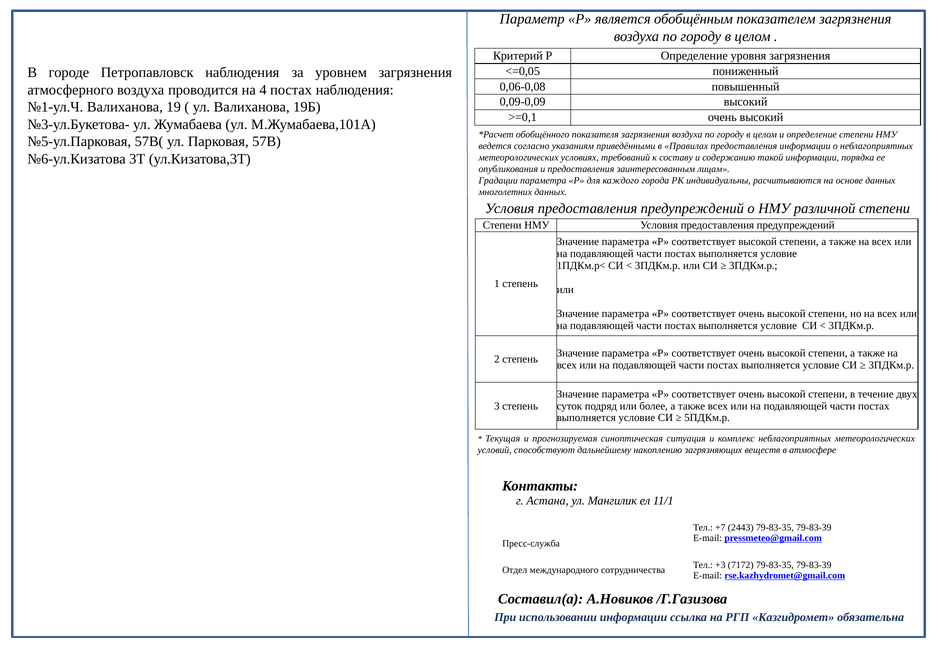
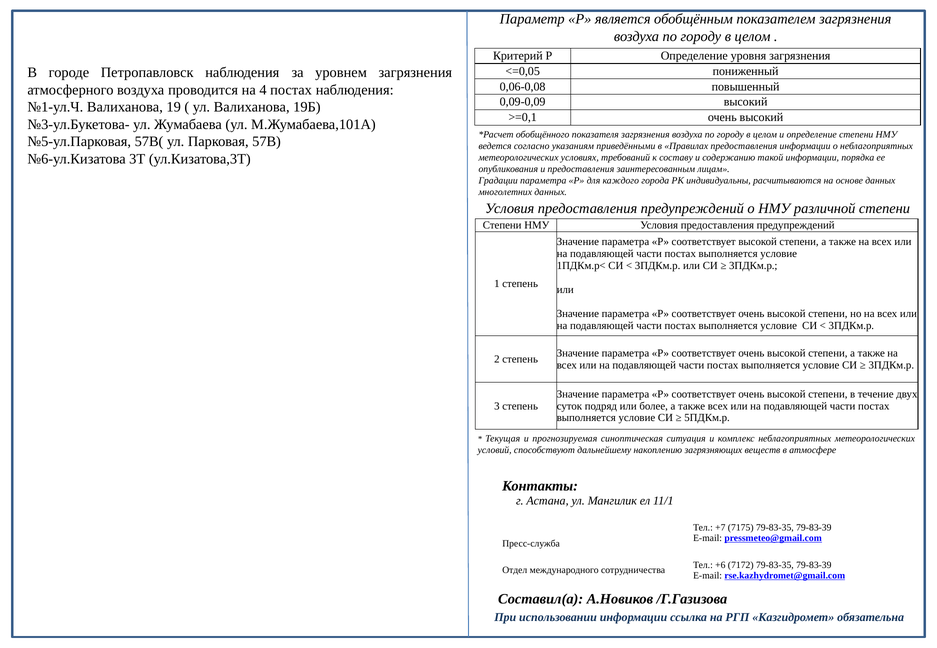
2443: 2443 -> 7175
+3: +3 -> +6
